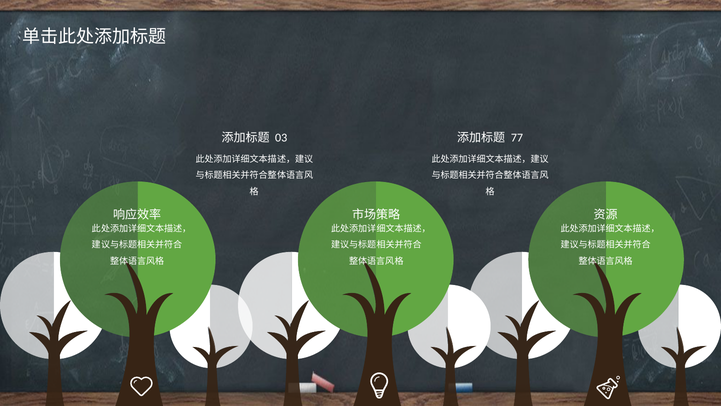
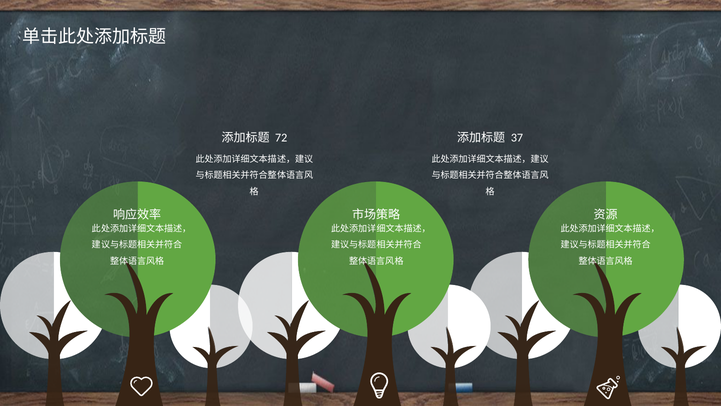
03: 03 -> 72
77: 77 -> 37
